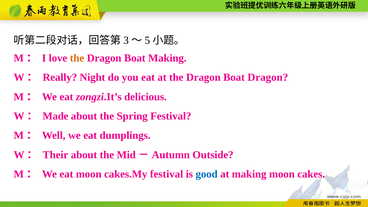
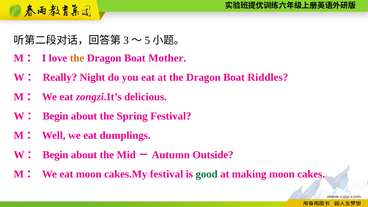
Boat Making: Making -> Mother
Boat Dragon: Dragon -> Riddles
Made at (55, 116): Made -> Begin
Their at (55, 155): Their -> Begin
good colour: blue -> green
